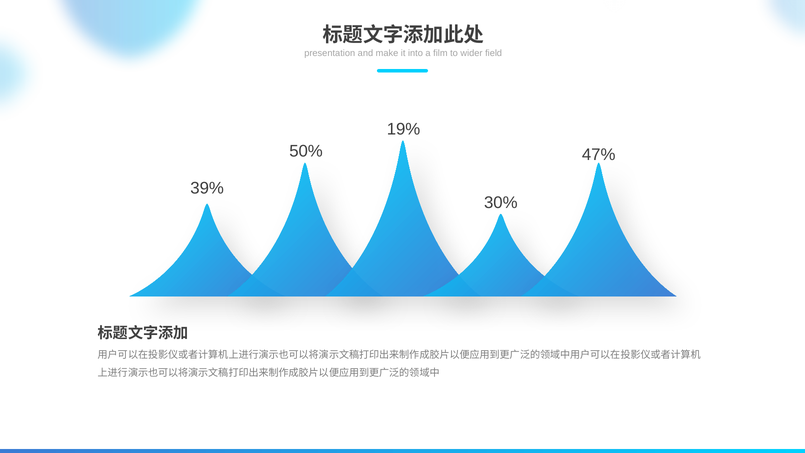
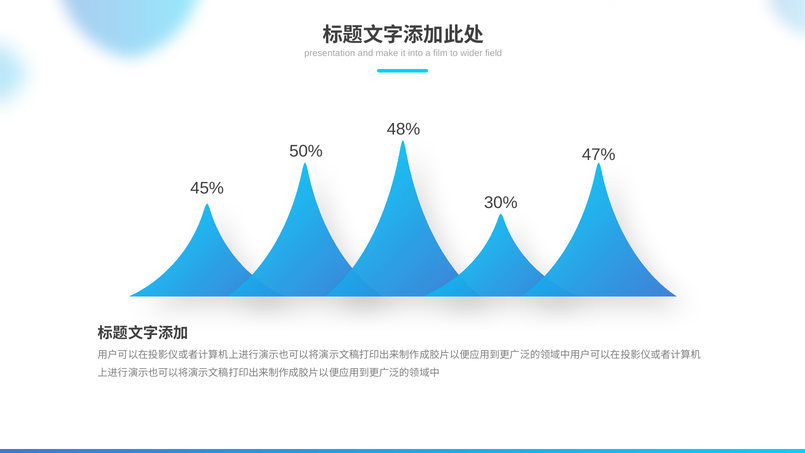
19%: 19% -> 48%
39%: 39% -> 45%
